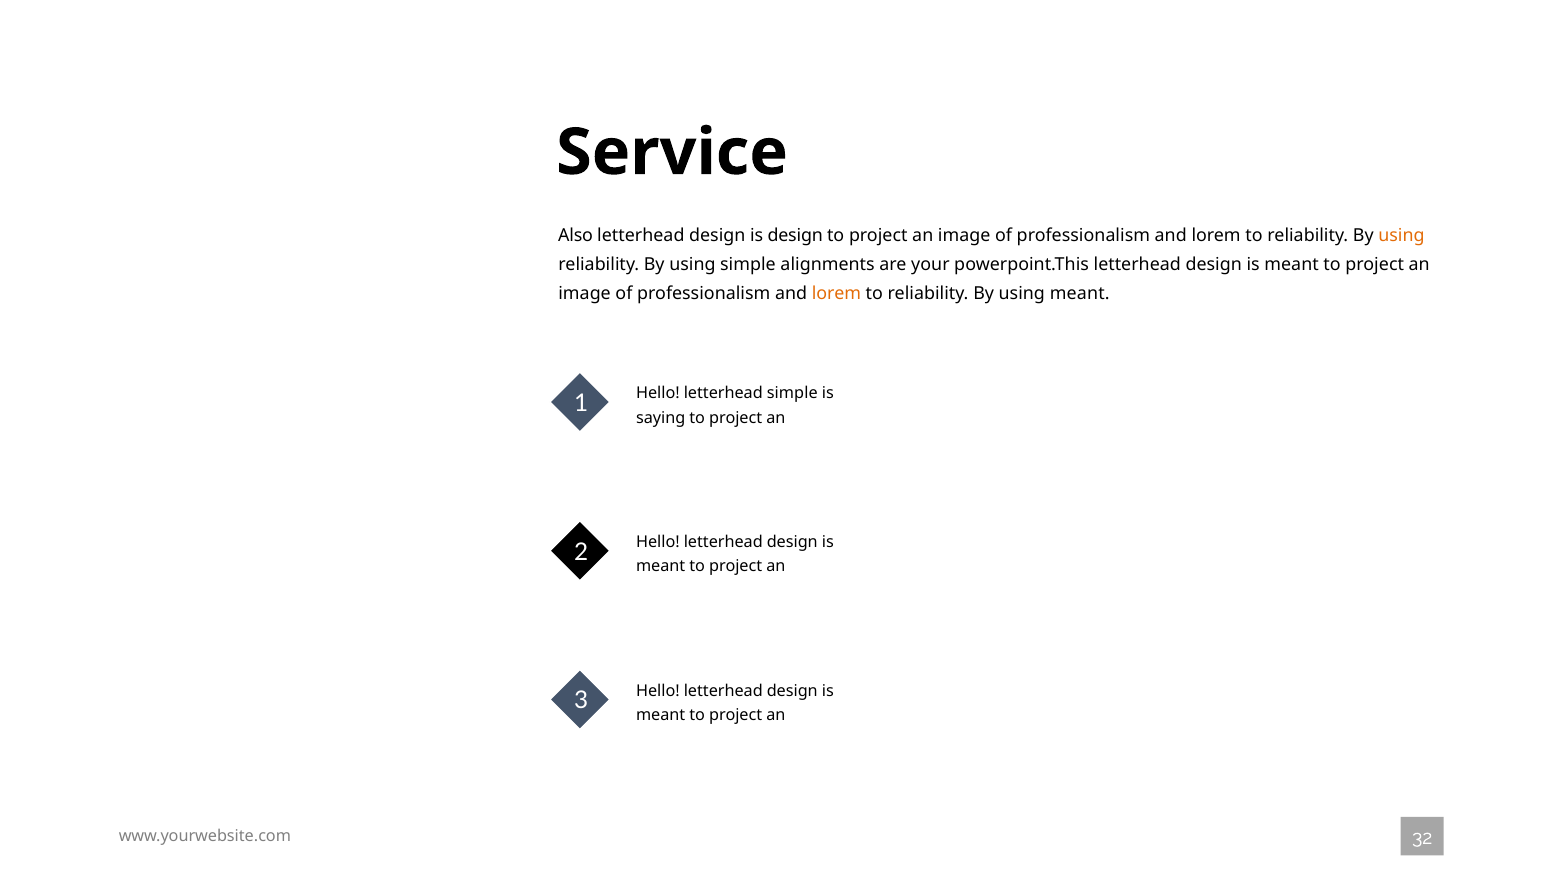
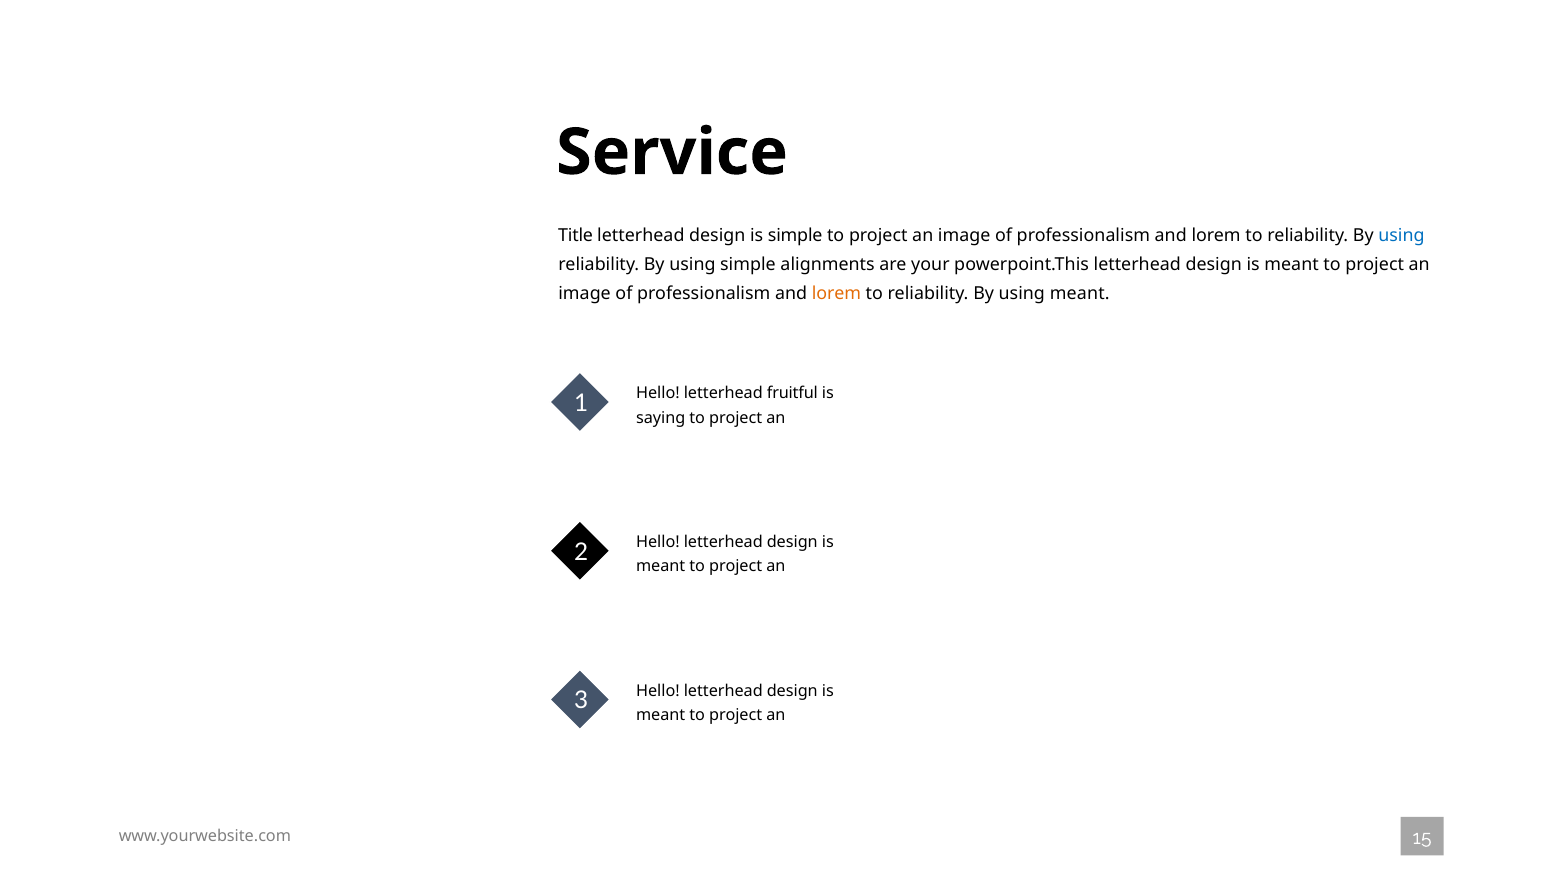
Also: Also -> Title
is design: design -> simple
using at (1401, 235) colour: orange -> blue
letterhead simple: simple -> fruitful
32: 32 -> 15
